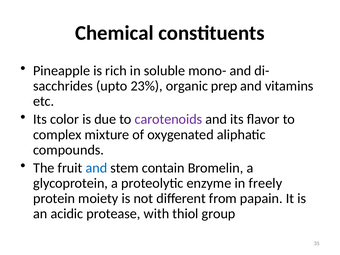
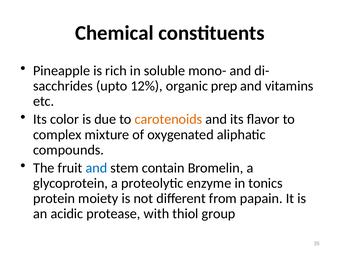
23%: 23% -> 12%
carotenoids colour: purple -> orange
freely: freely -> tonics
